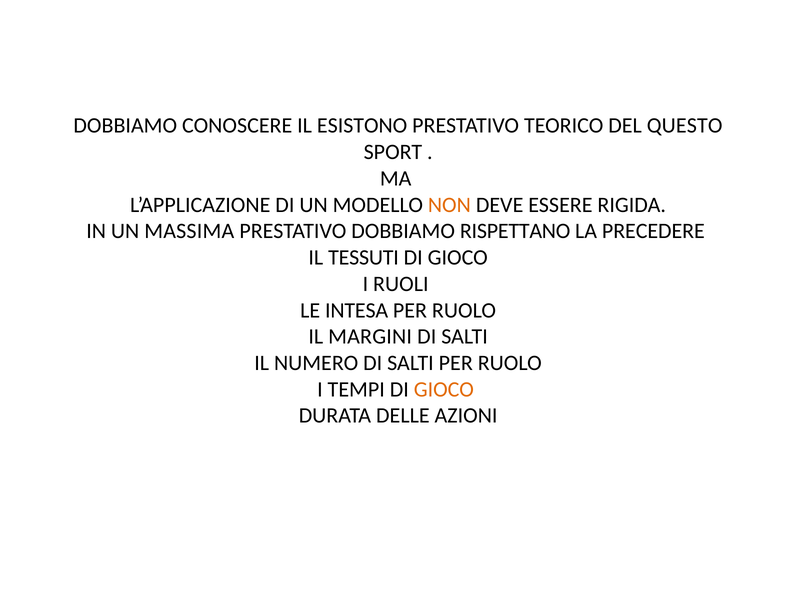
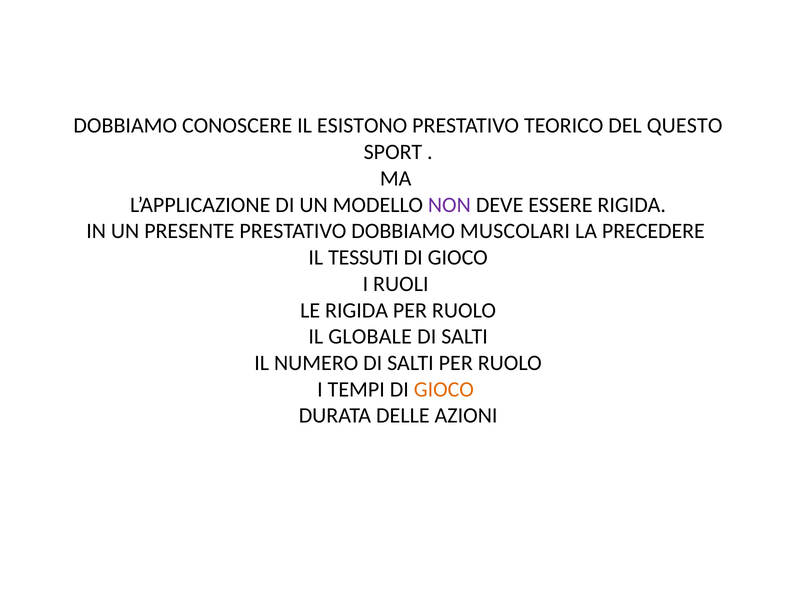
NON colour: orange -> purple
MASSIMA: MASSIMA -> PRESENTE
RISPETTANO: RISPETTANO -> MUSCOLARI
LE INTESA: INTESA -> RIGIDA
MARGINI: MARGINI -> GLOBALE
